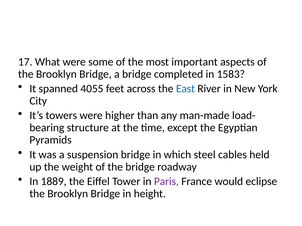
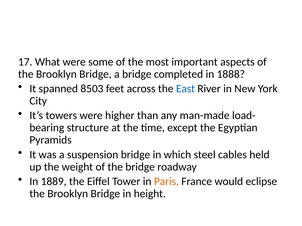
1583: 1583 -> 1888
4055: 4055 -> 8503
Paris colour: purple -> orange
